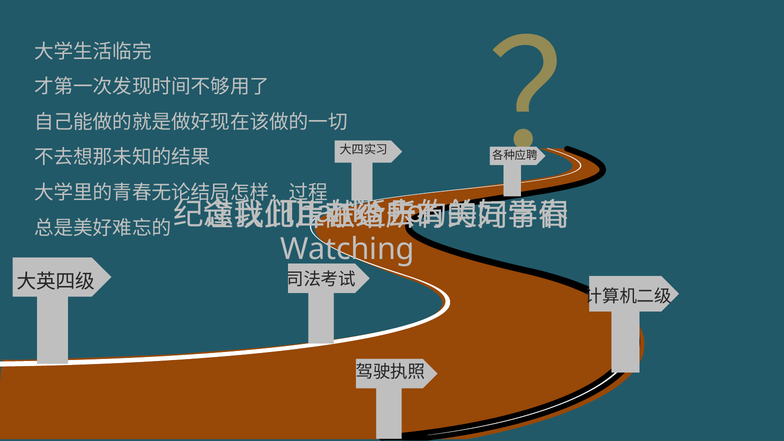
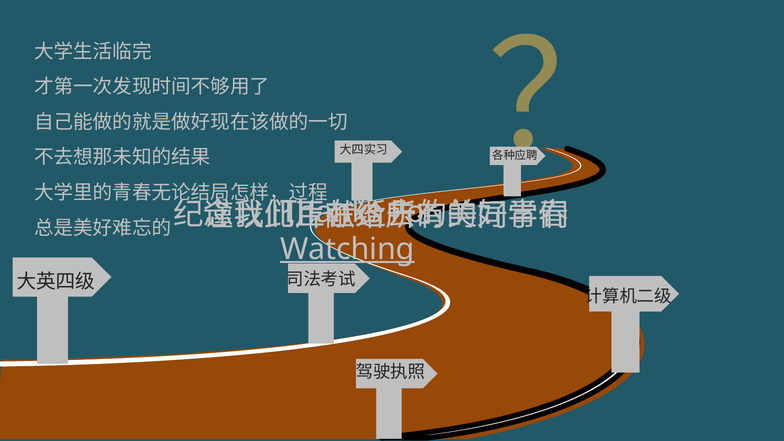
Watching underline: none -> present
